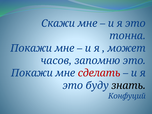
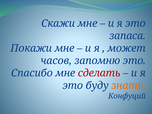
тонна: тонна -> запаса
Покажи at (32, 73): Покажи -> Спасибо
знать colour: black -> orange
